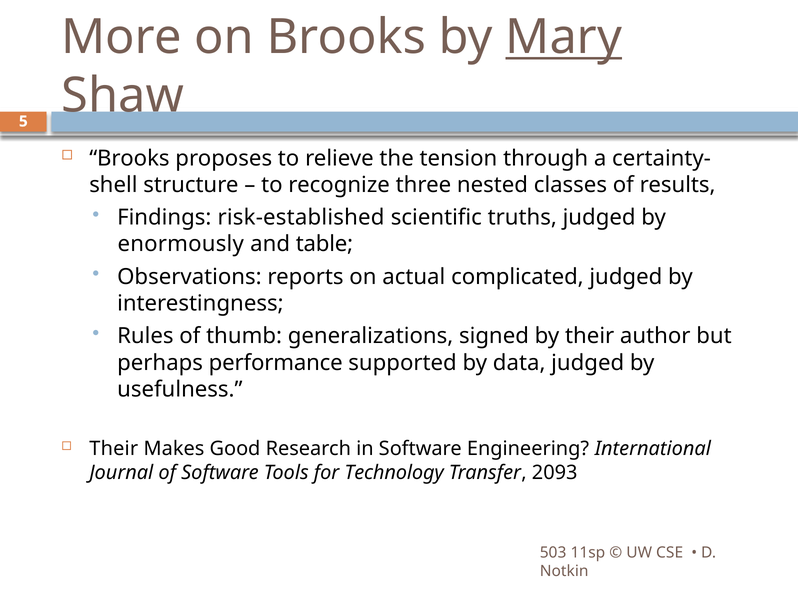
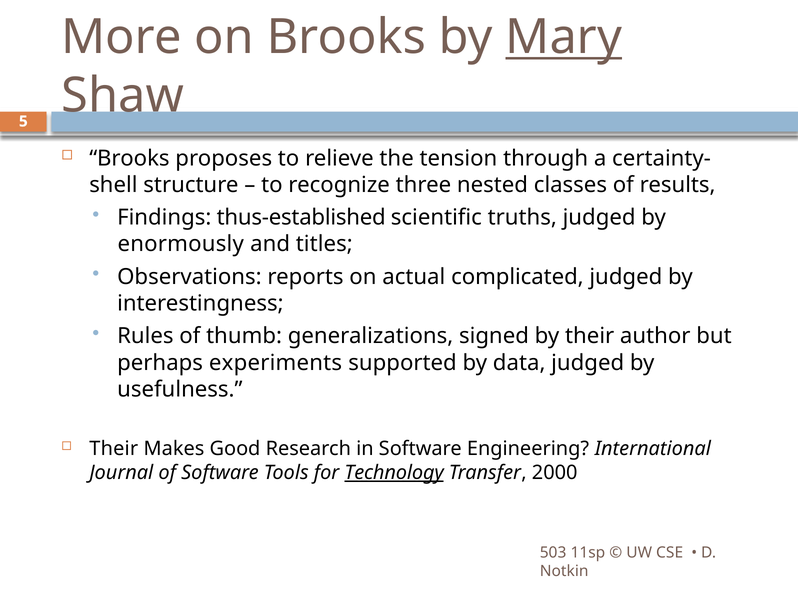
risk-established: risk-established -> thus-established
table: table -> titles
performance: performance -> experiments
Technology underline: none -> present
2093: 2093 -> 2000
